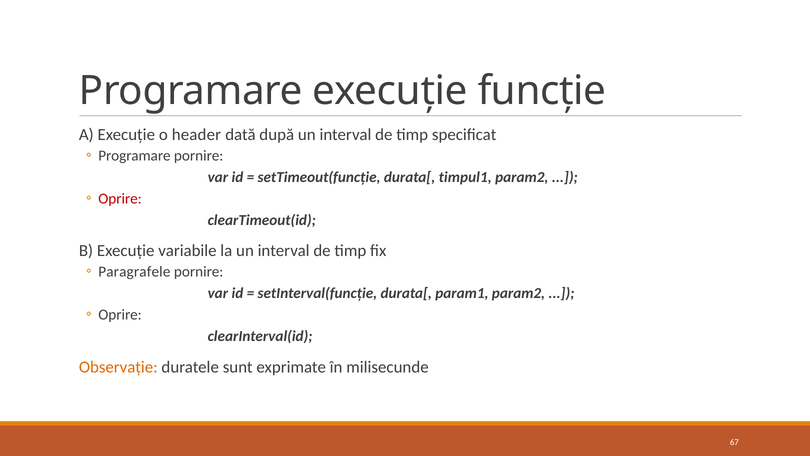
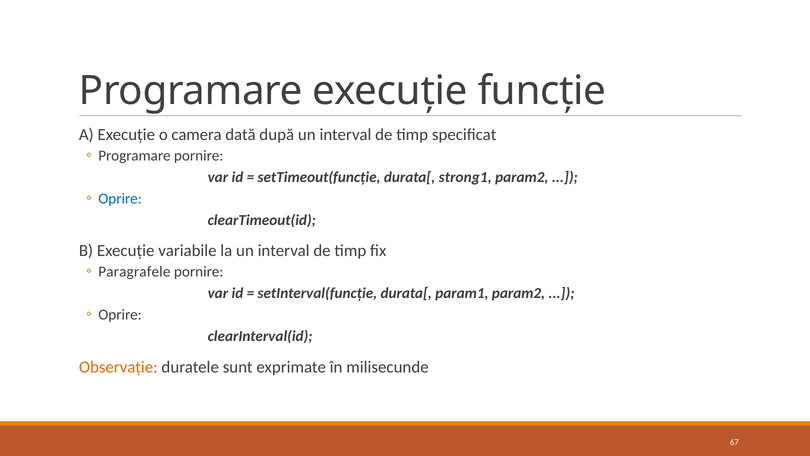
header: header -> camera
timpul1: timpul1 -> strong1
Oprire at (120, 198) colour: red -> blue
